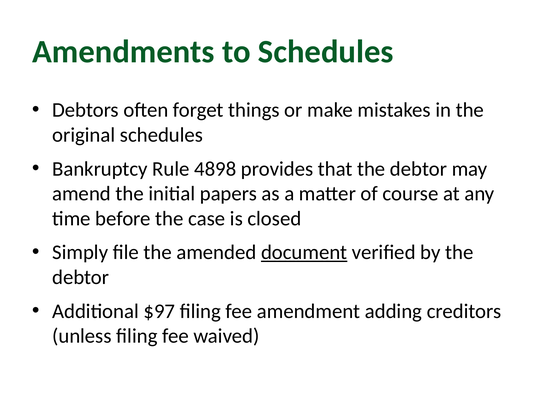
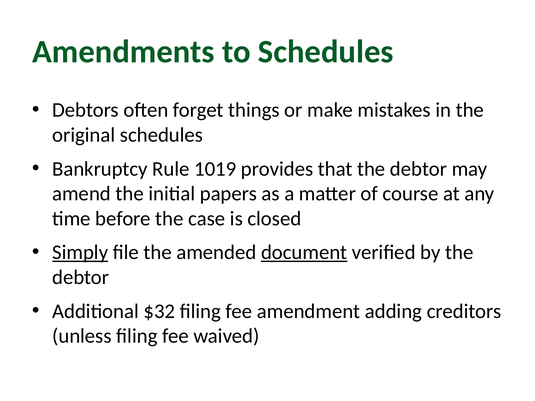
4898: 4898 -> 1019
Simply underline: none -> present
$97: $97 -> $32
